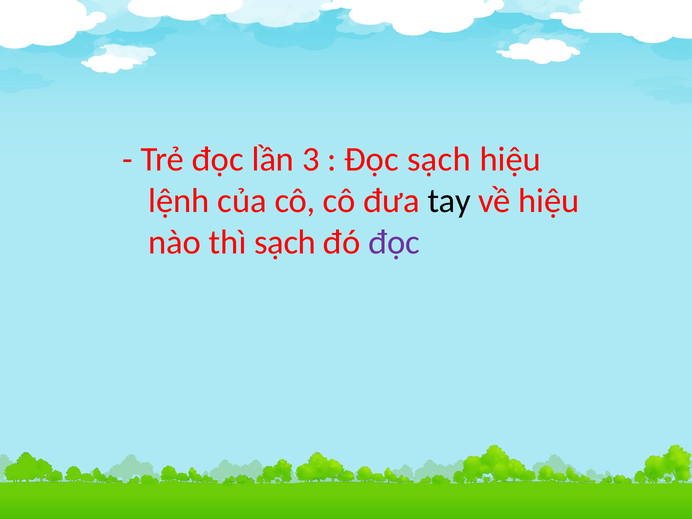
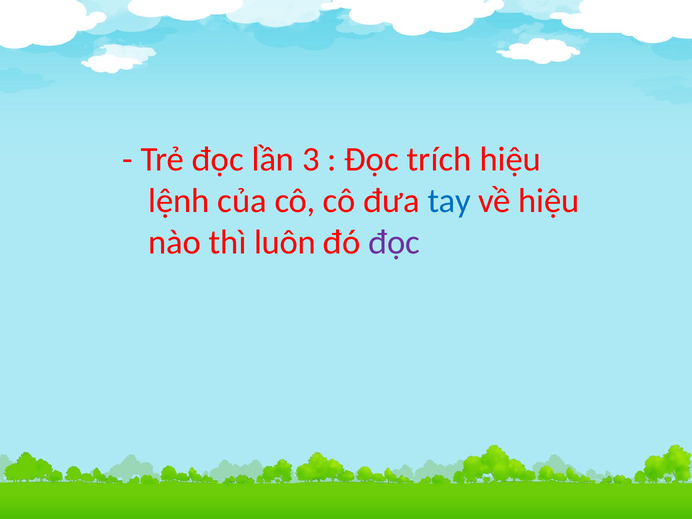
Đọc sạch: sạch -> trích
tay colour: black -> blue
thì sạch: sạch -> luôn
